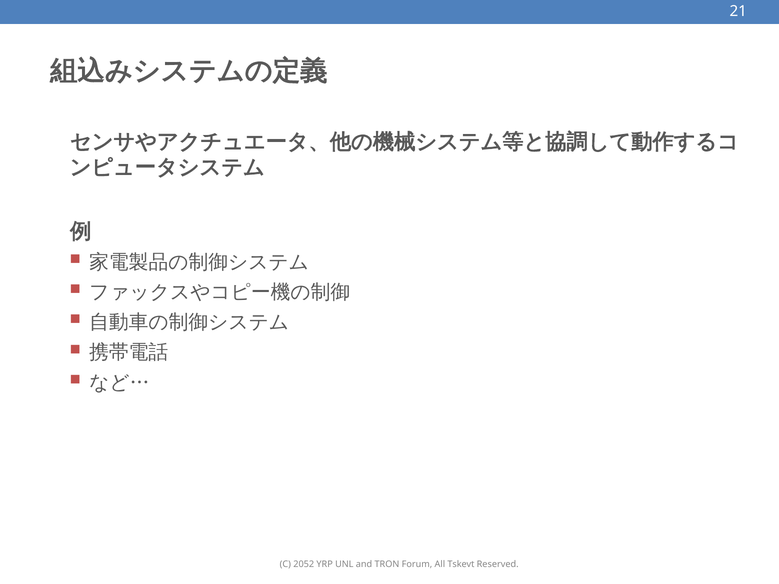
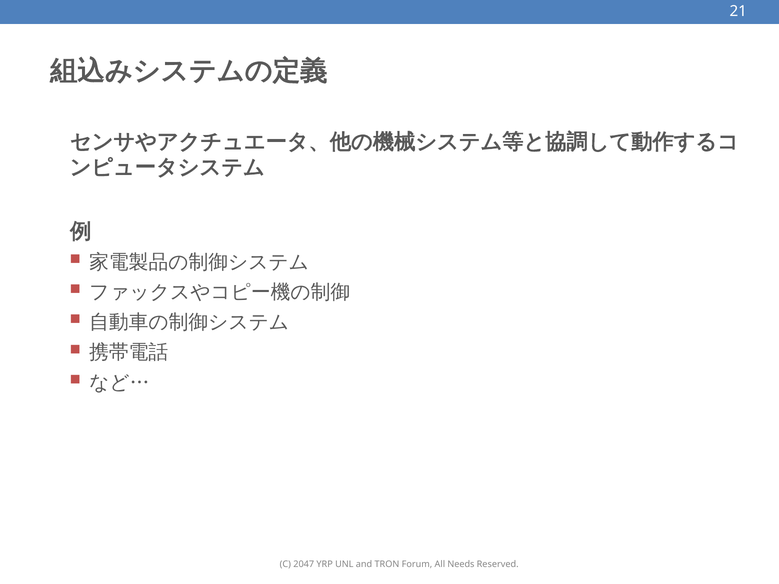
2052: 2052 -> 2047
Tskevt: Tskevt -> Needs
